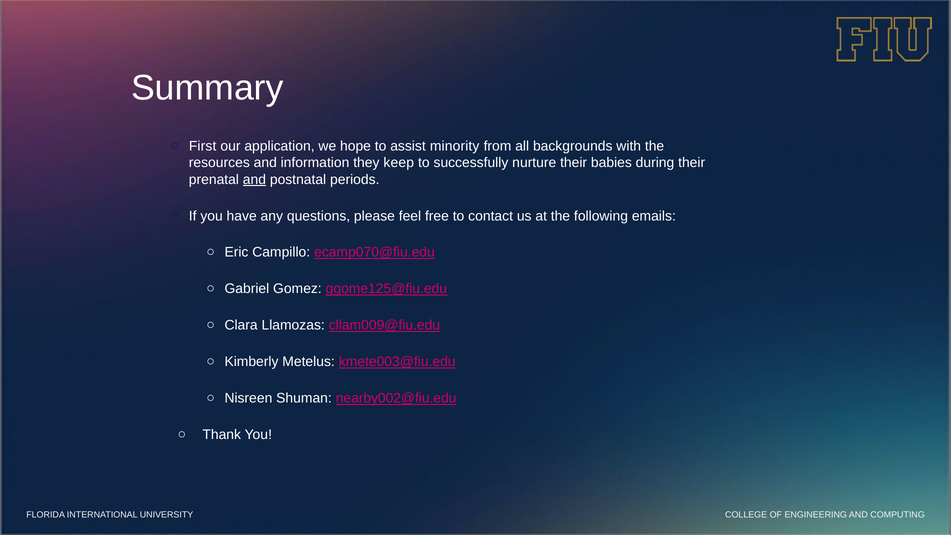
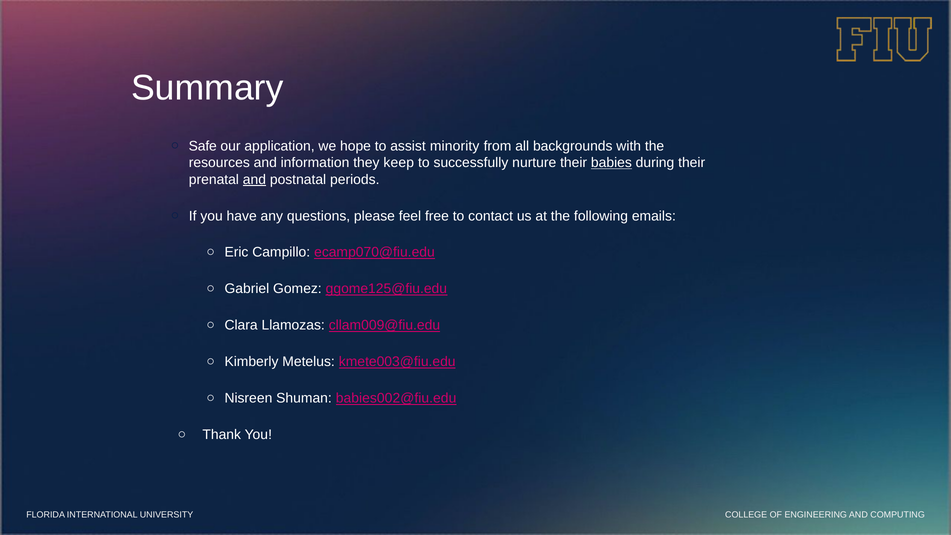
First: First -> Safe
babies underline: none -> present
nearby002@fiu.edu: nearby002@fiu.edu -> babies002@fiu.edu
